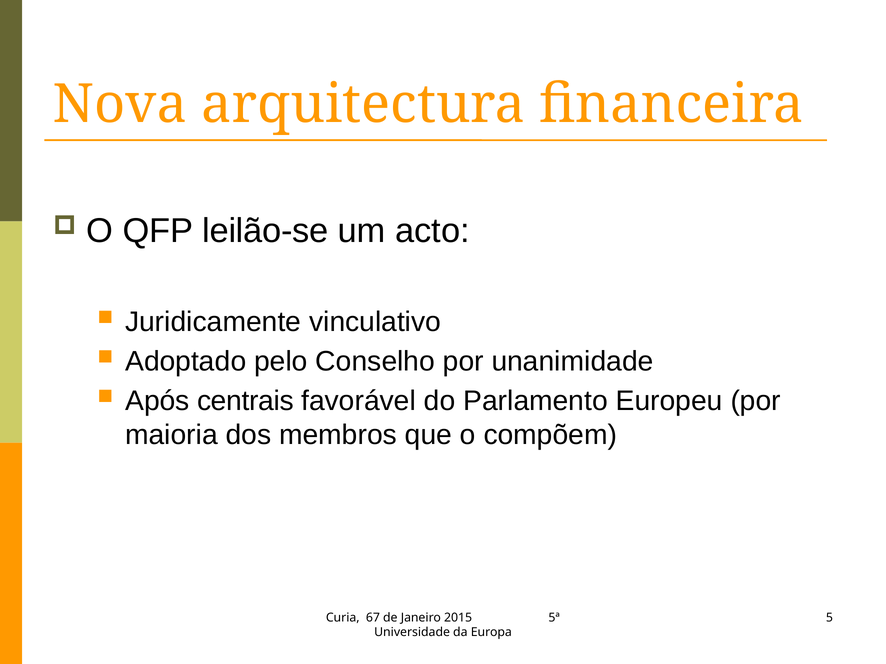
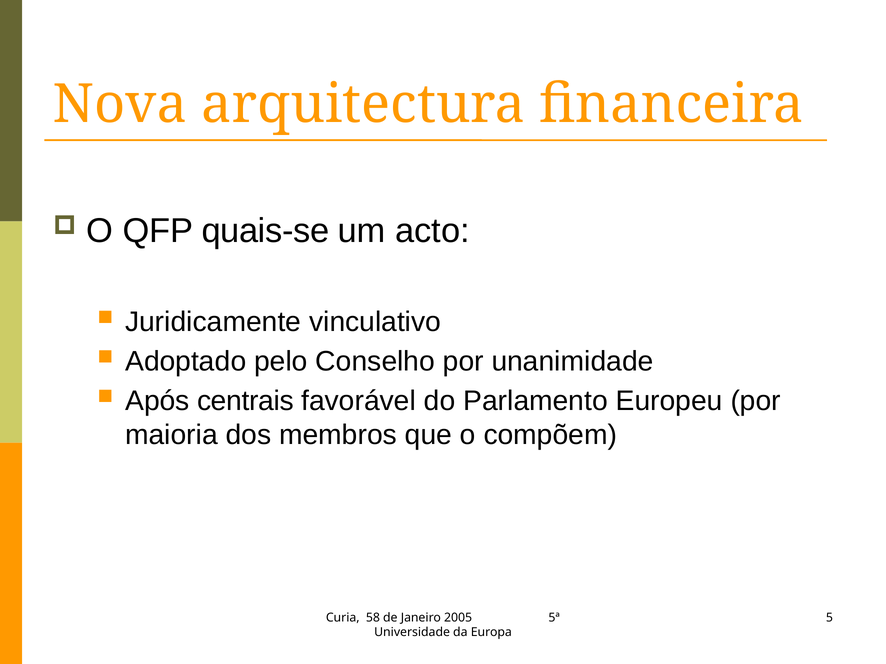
leilão-se: leilão-se -> quais-se
67: 67 -> 58
2015: 2015 -> 2005
